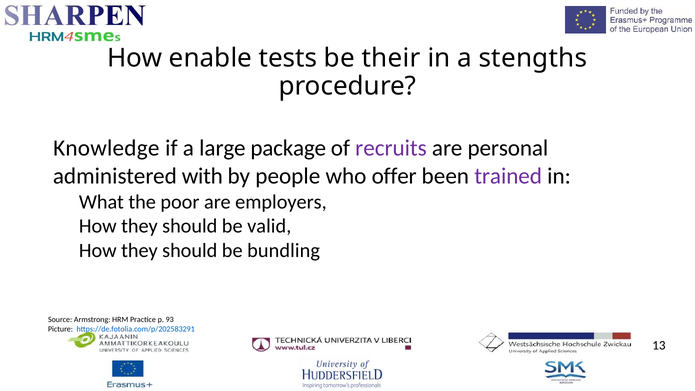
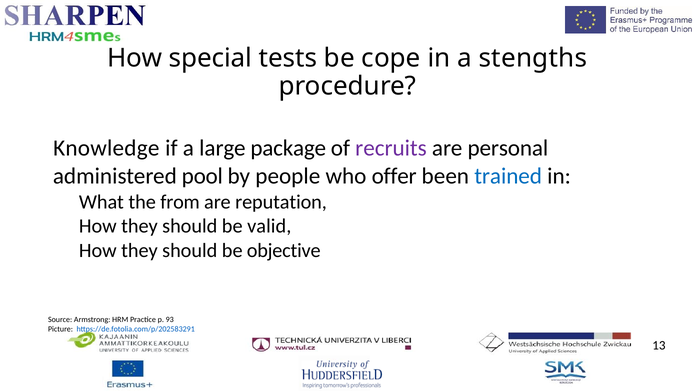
enable: enable -> special
their: their -> cope
with: with -> pool
trained colour: purple -> blue
poor: poor -> from
employers: employers -> reputation
bundling: bundling -> objective
